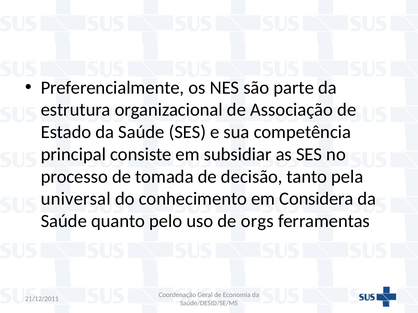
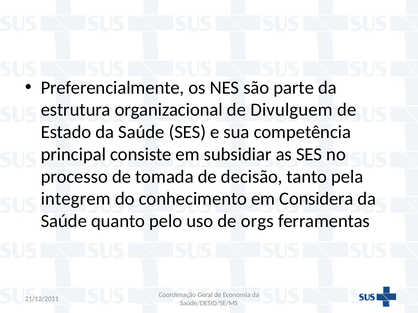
Associação: Associação -> Divulguem
universal: universal -> integrem
